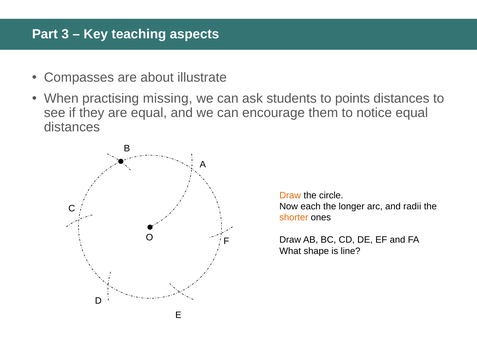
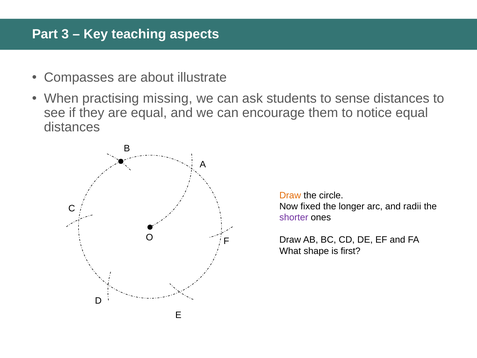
points: points -> sense
each: each -> fixed
shorter colour: orange -> purple
line: line -> first
